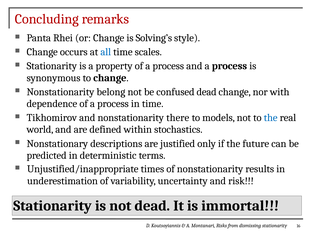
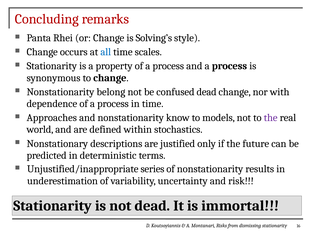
Tikhomirov: Tikhomirov -> Approaches
there: there -> know
the at (271, 118) colour: blue -> purple
times: times -> series
